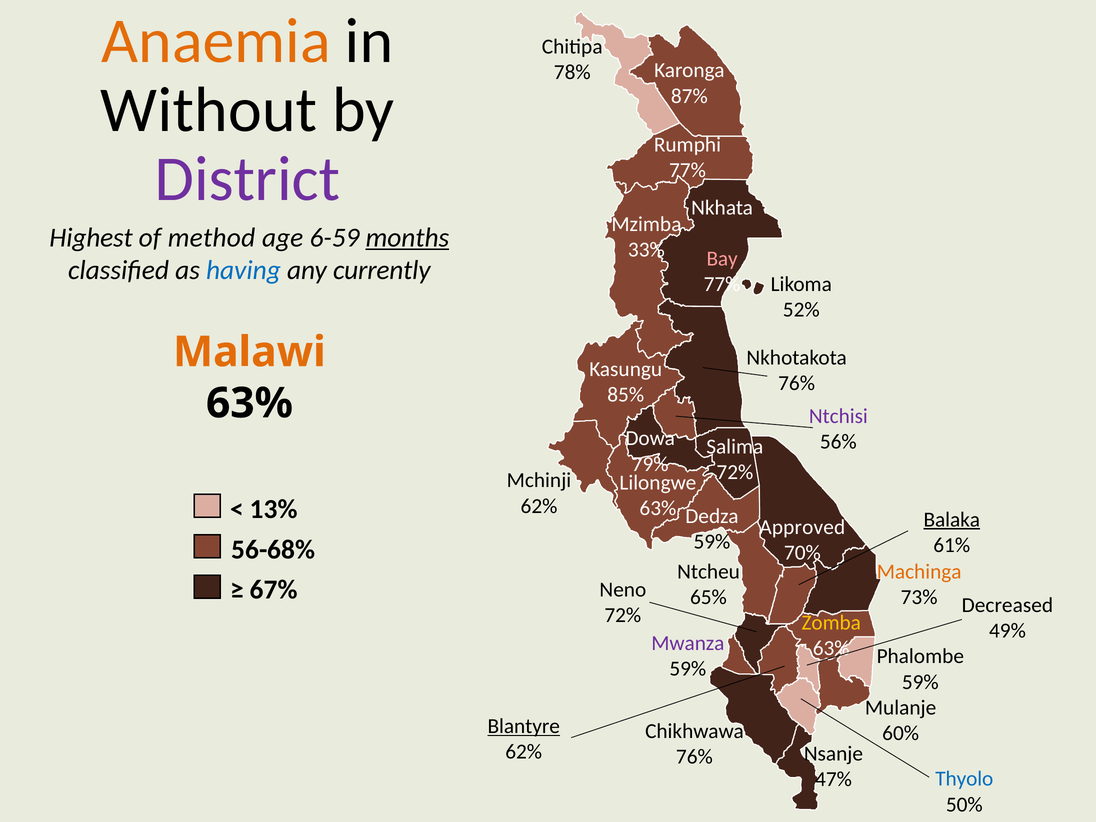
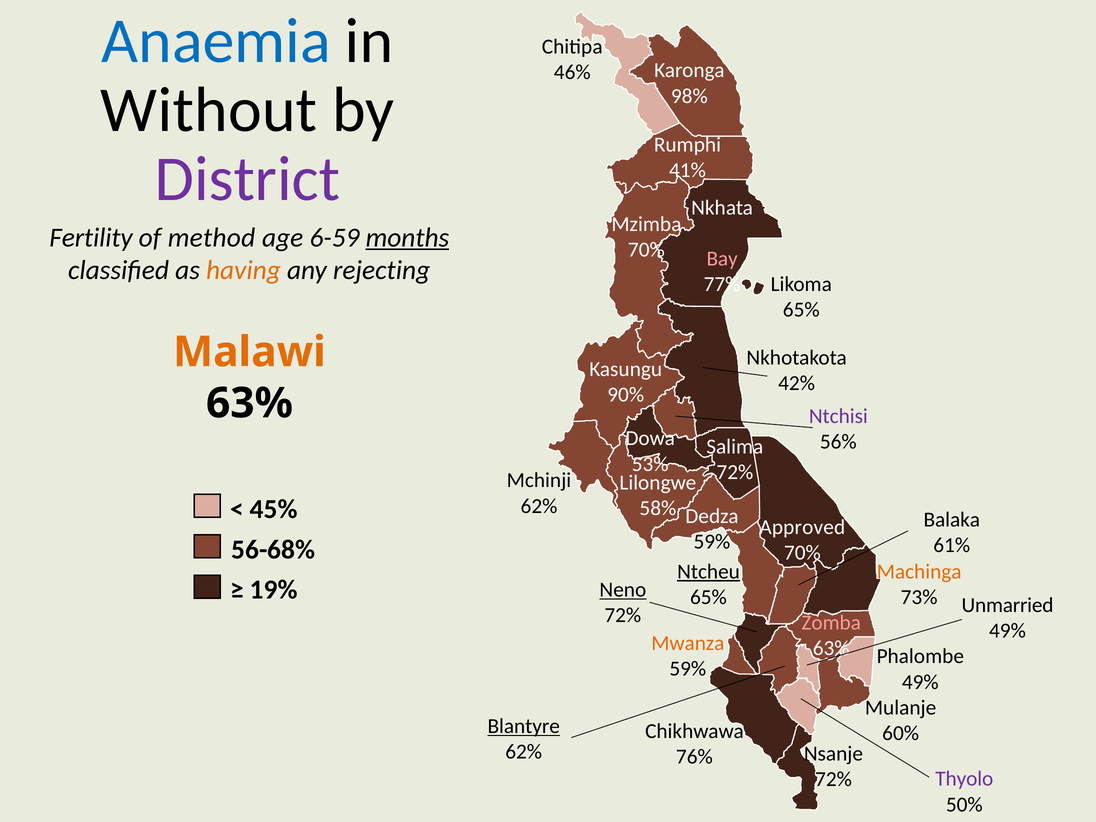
Anaemia colour: orange -> blue
78%: 78% -> 46%
87%: 87% -> 98%
77% at (687, 170): 77% -> 41%
Highest: Highest -> Fertility
33% at (646, 250): 33% -> 70%
having colour: blue -> orange
currently: currently -> rejecting
52% at (801, 310): 52% -> 65%
76% at (797, 383): 76% -> 42%
85%: 85% -> 90%
79%: 79% -> 53%
13%: 13% -> 45%
63% at (658, 508): 63% -> 58%
Balaka underline: present -> none
Ntcheu underline: none -> present
67%: 67% -> 19%
Neno underline: none -> present
Decreased: Decreased -> Unmarried
Zomba colour: yellow -> pink
Mwanza colour: purple -> orange
59% at (920, 682): 59% -> 49%
Thyolo colour: blue -> purple
47% at (833, 779): 47% -> 72%
